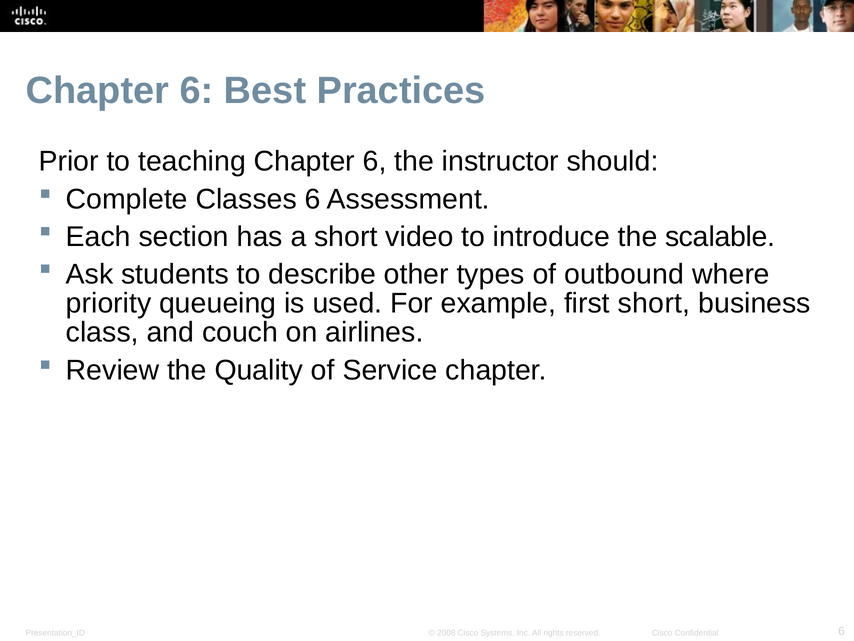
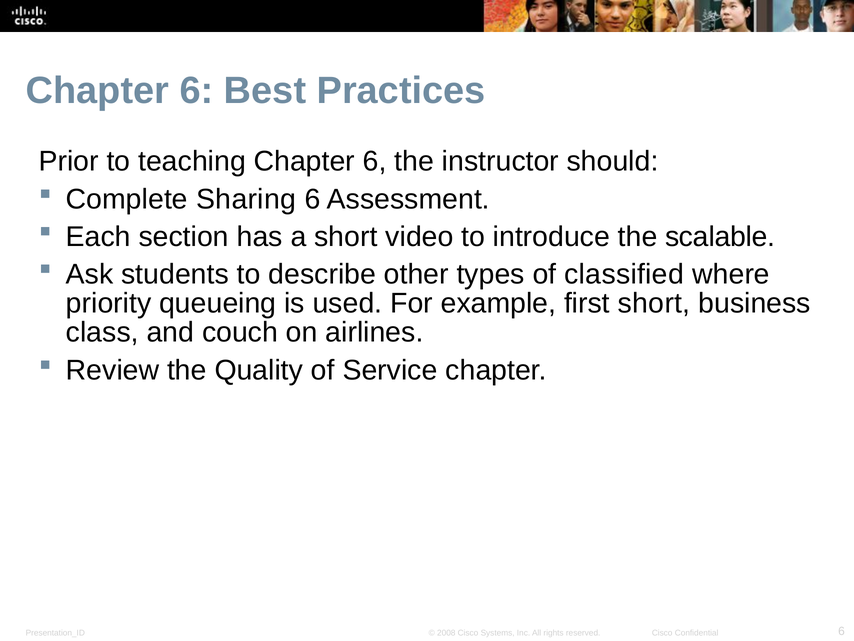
Classes: Classes -> Sharing
outbound: outbound -> classified
